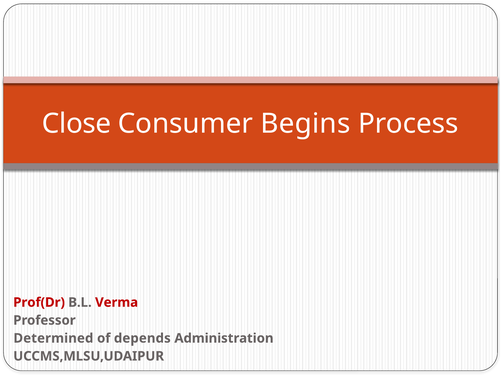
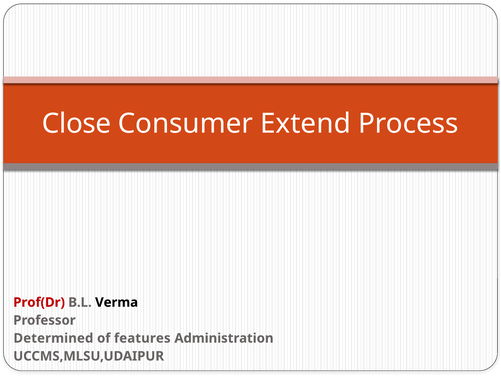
Begins: Begins -> Extend
Verma colour: red -> black
depends: depends -> features
